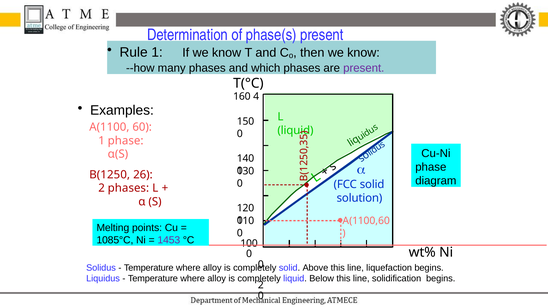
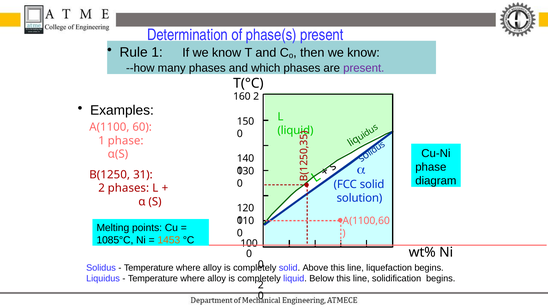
160 4: 4 -> 2
26: 26 -> 31
1453 colour: purple -> orange
